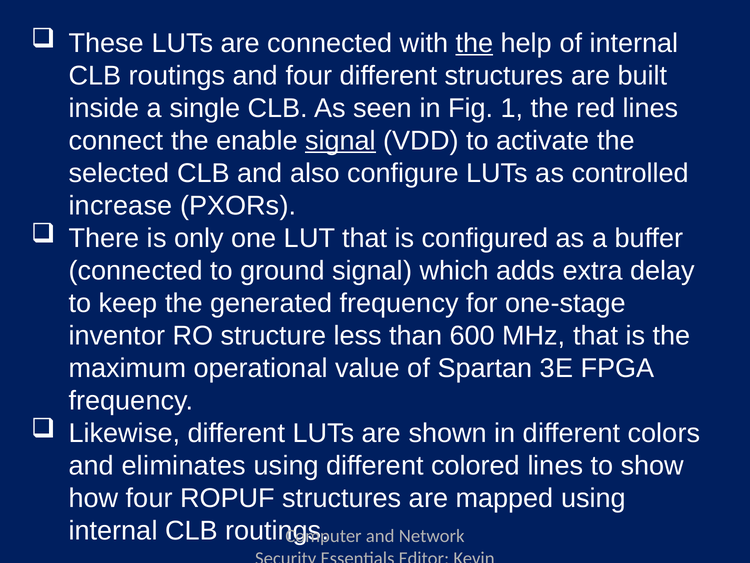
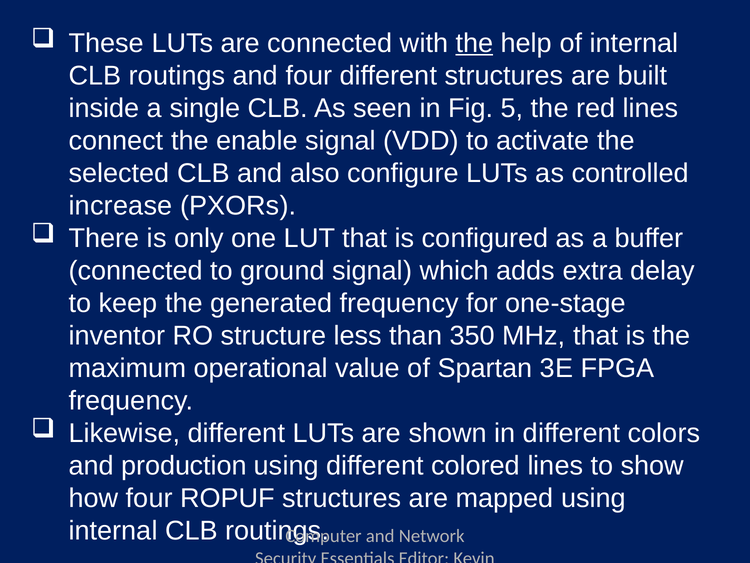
1: 1 -> 5
signal at (340, 141) underline: present -> none
600: 600 -> 350
eliminates: eliminates -> production
